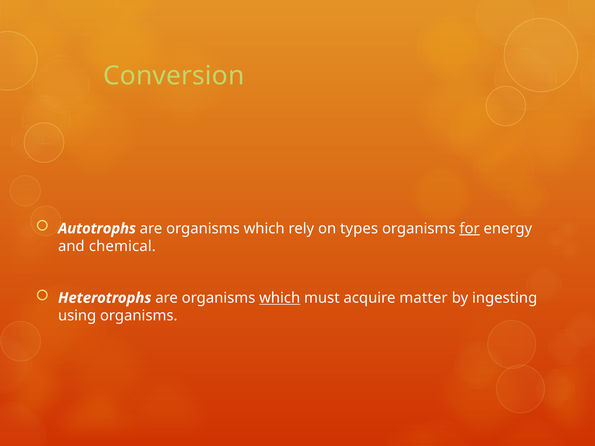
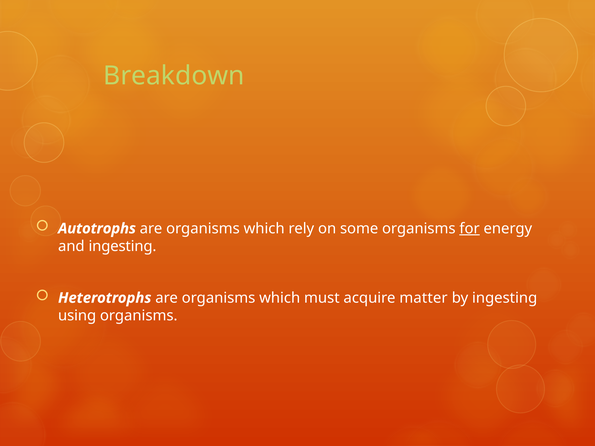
Conversion: Conversion -> Breakdown
types: types -> some
and chemical: chemical -> ingesting
which at (280, 298) underline: present -> none
